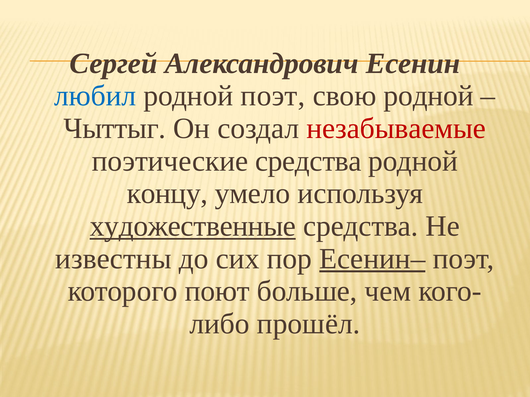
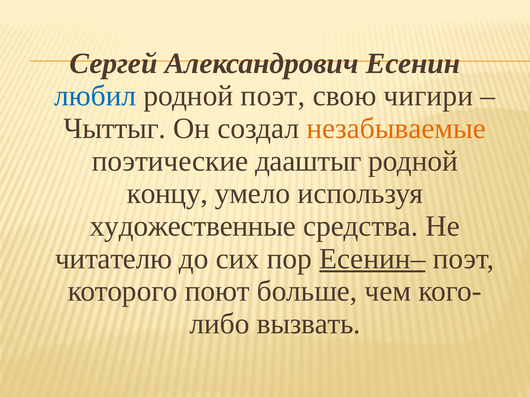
свою родной: родной -> чигири
незабываемые colour: red -> orange
поэтические средства: средства -> дааштыг
художественные underline: present -> none
известны: известны -> читателю
прошёл: прошёл -> вызвать
